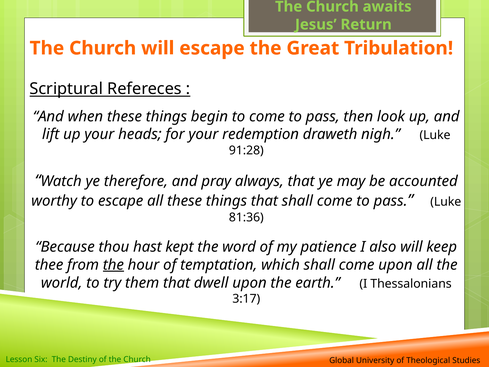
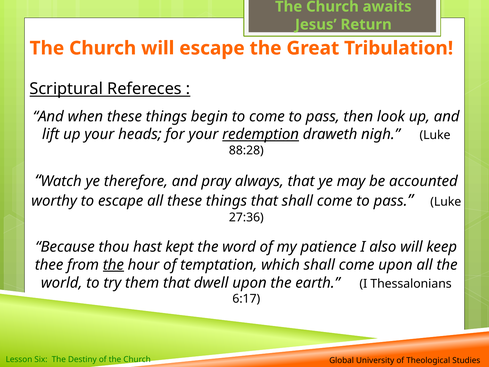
redemption underline: none -> present
91:28: 91:28 -> 88:28
81:36: 81:36 -> 27:36
3:17: 3:17 -> 6:17
